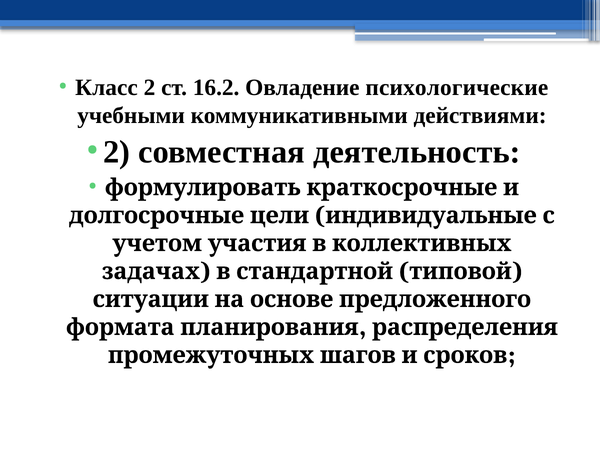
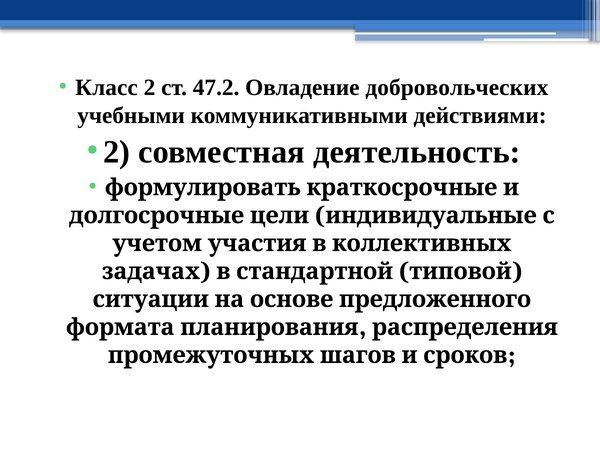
16.2: 16.2 -> 47.2
психологические: психологические -> добровольческих
